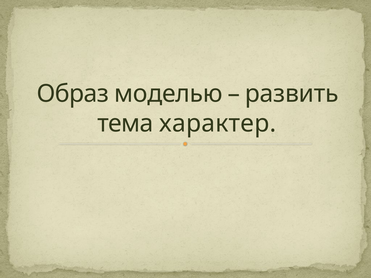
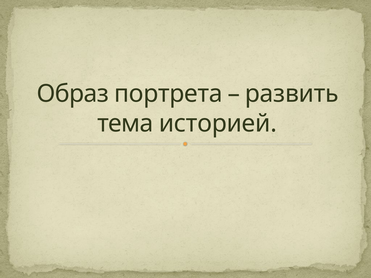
моделью: моделью -> портрета
характер: характер -> историей
